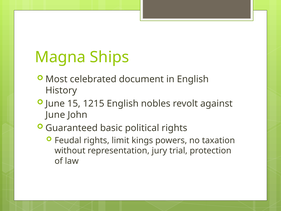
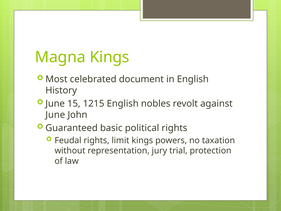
Magna Ships: Ships -> Kings
